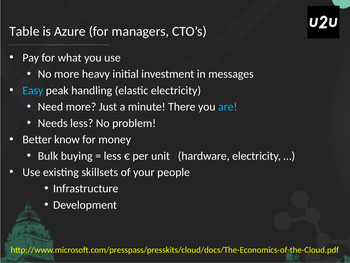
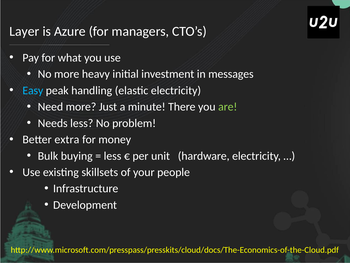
Table: Table -> Layer
are colour: light blue -> light green
know: know -> extra
